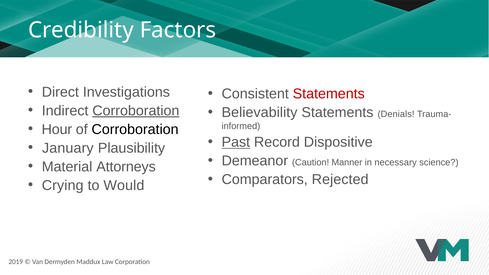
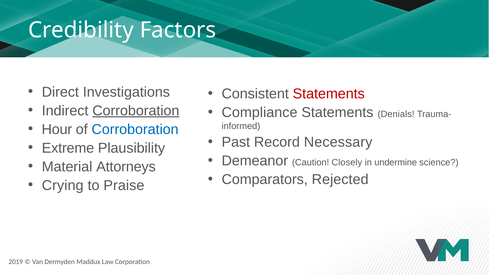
Believability: Believability -> Compliance
Corroboration at (135, 129) colour: black -> blue
Past underline: present -> none
Dispositive: Dispositive -> Necessary
January: January -> Extreme
Manner: Manner -> Closely
necessary: necessary -> undermine
Would: Would -> Praise
